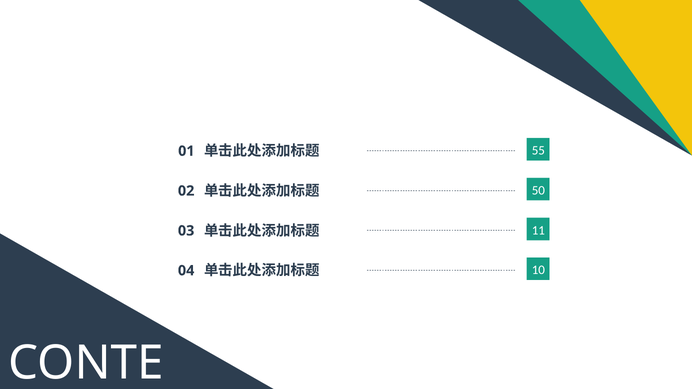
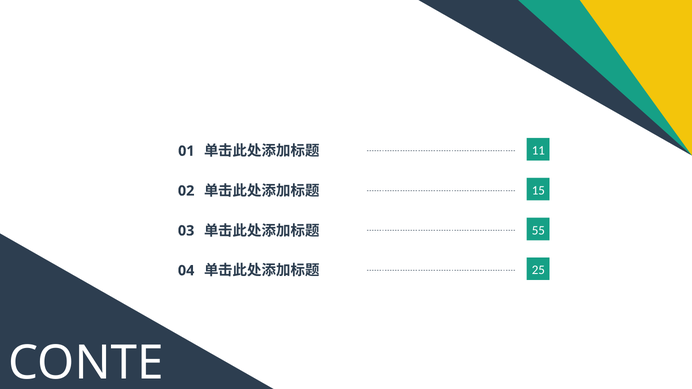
55: 55 -> 11
50: 50 -> 15
11: 11 -> 55
10: 10 -> 25
